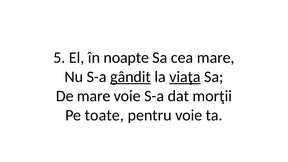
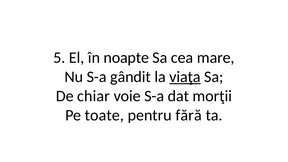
gândit underline: present -> none
De mare: mare -> chiar
pentru voie: voie -> fără
